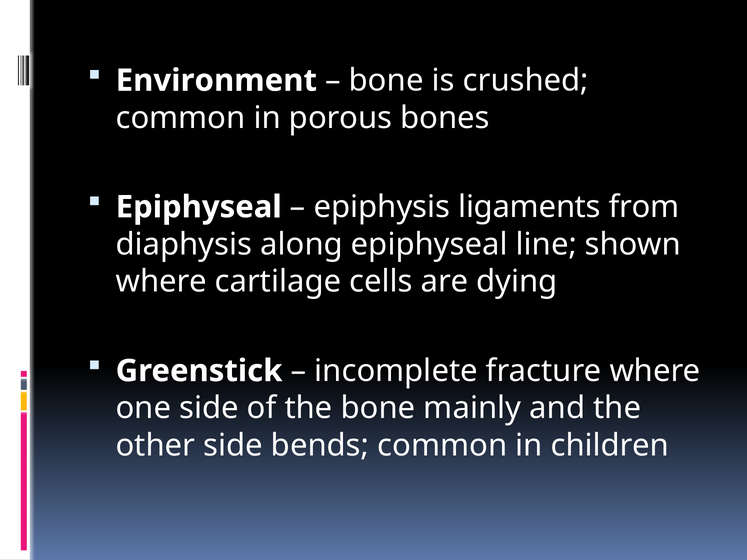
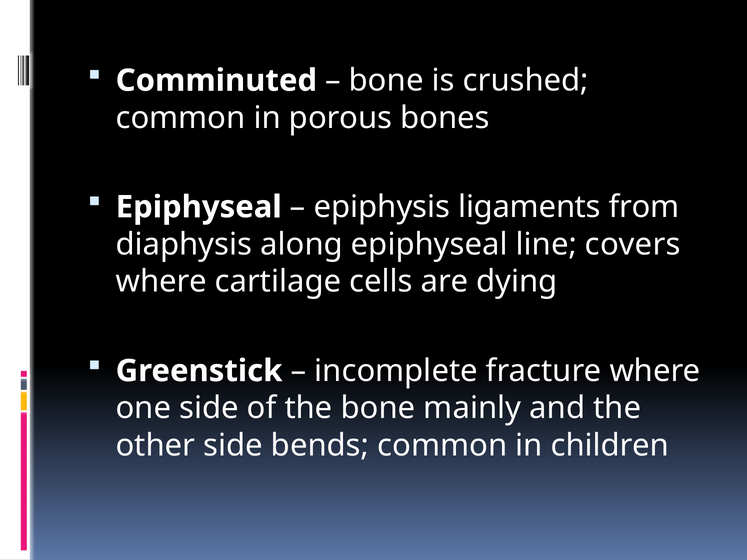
Environment: Environment -> Comminuted
shown: shown -> covers
